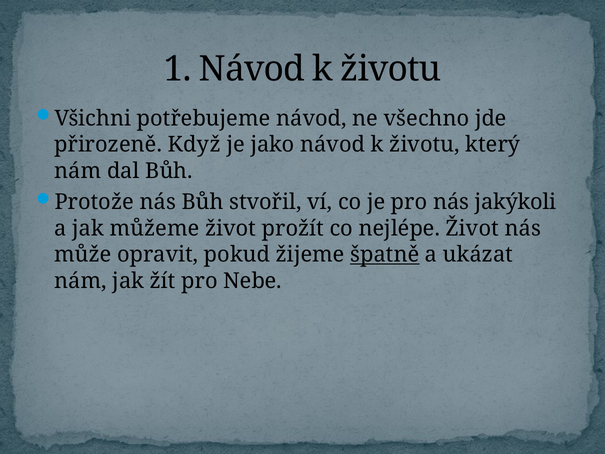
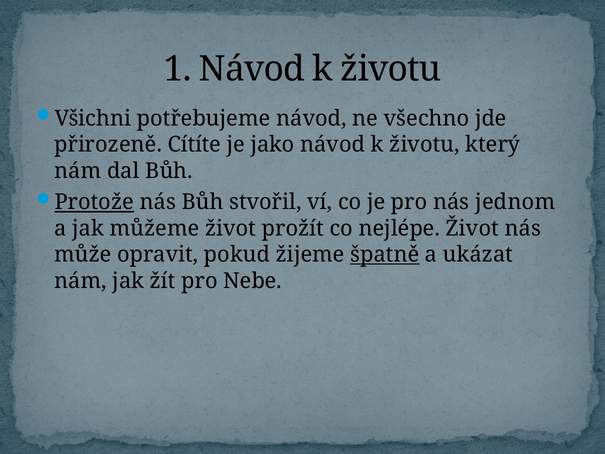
Když: Když -> Cítíte
Protože underline: none -> present
jakýkoli: jakýkoli -> jednom
